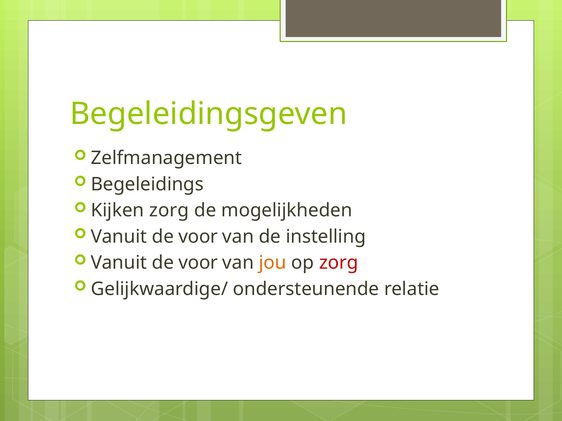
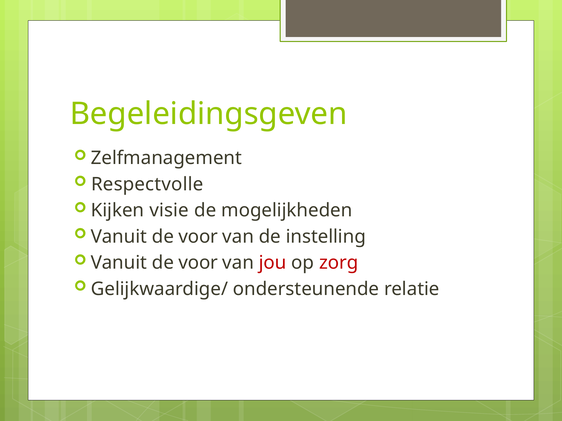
Begeleidings: Begeleidings -> Respectvolle
Kijken zorg: zorg -> visie
jou colour: orange -> red
